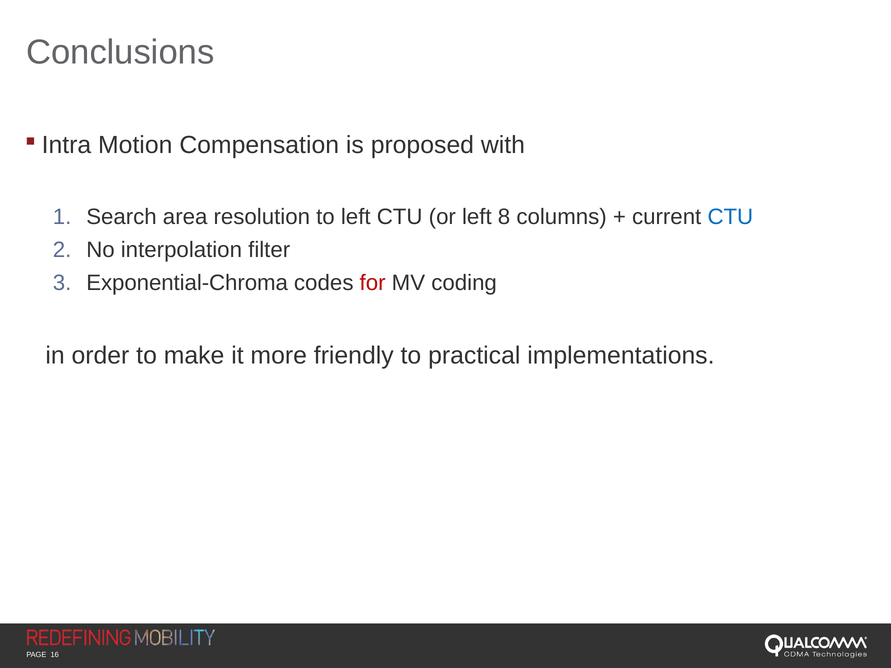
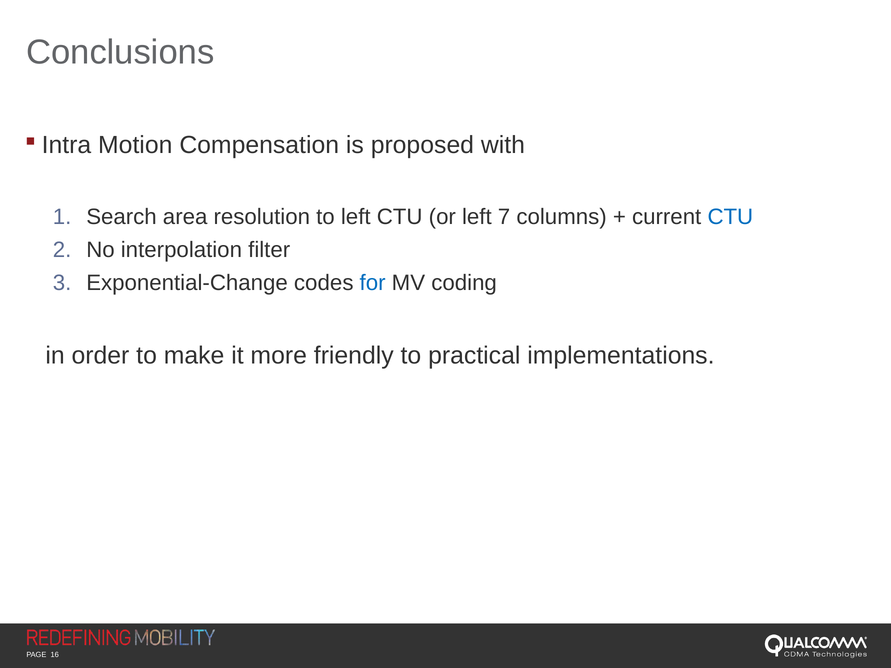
8: 8 -> 7
Exponential-Chroma: Exponential-Chroma -> Exponential-Change
for colour: red -> blue
